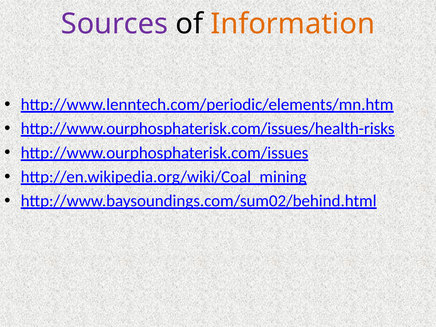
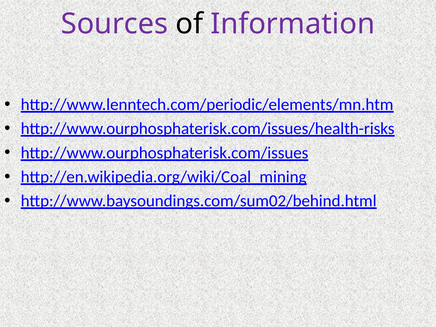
Information colour: orange -> purple
